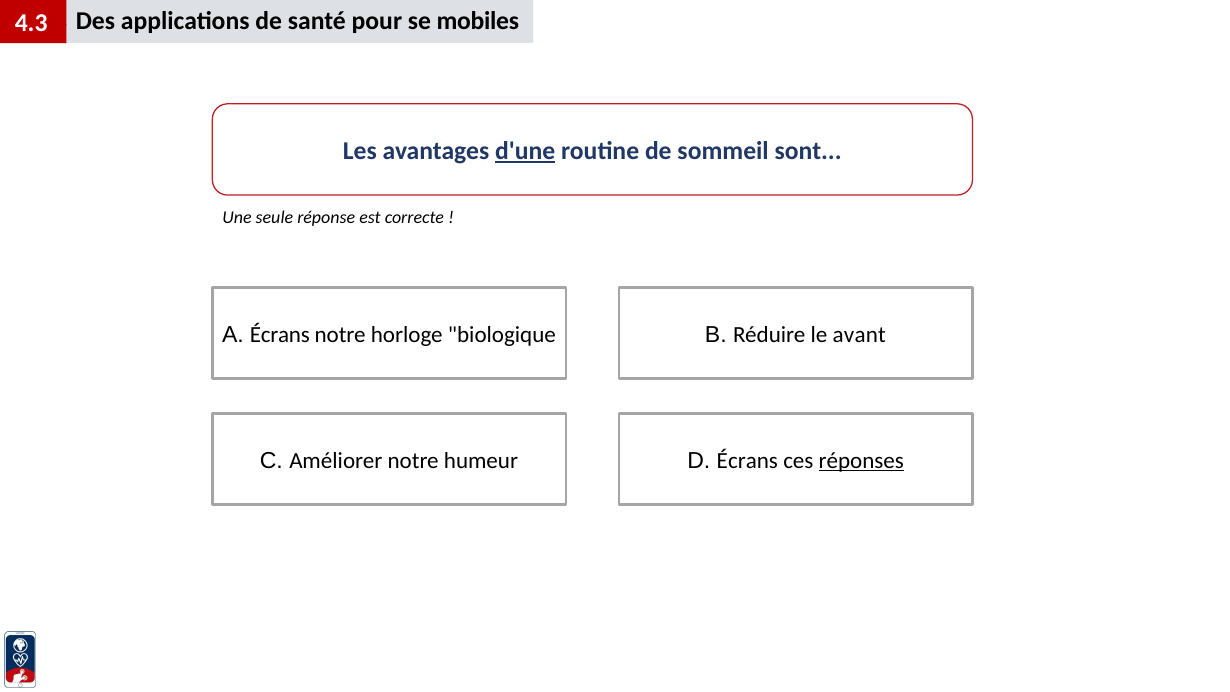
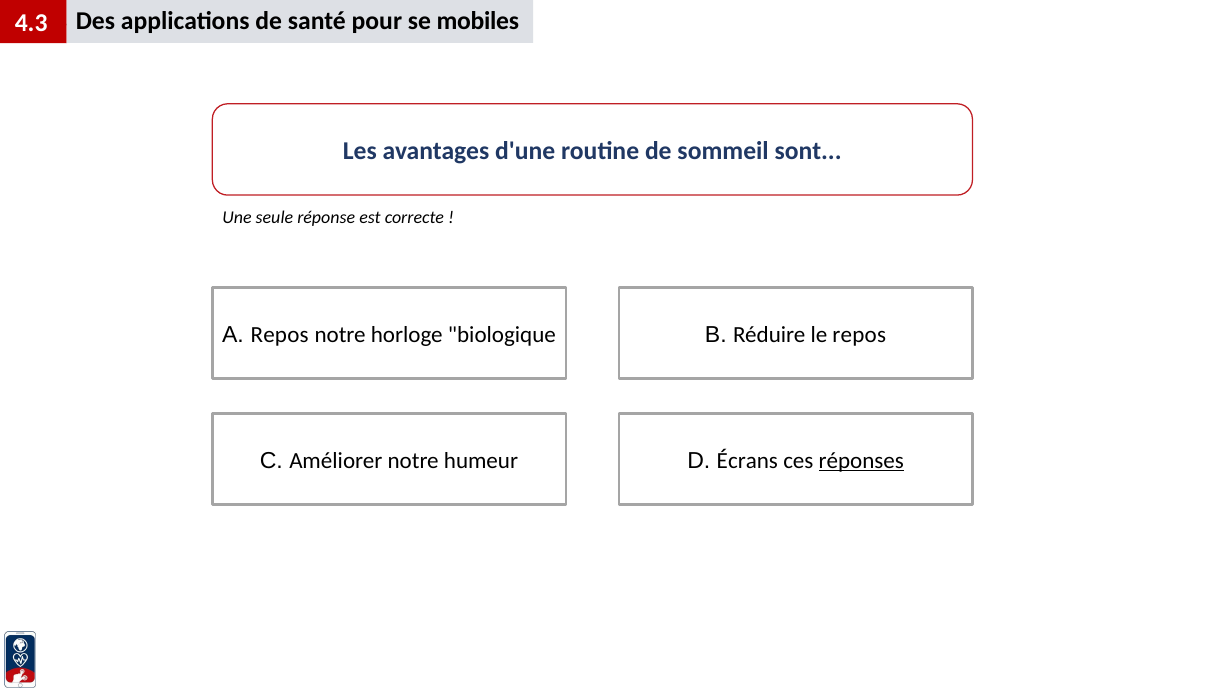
d'une underline: present -> none
A Écrans: Écrans -> Repos
le avant: avant -> repos
